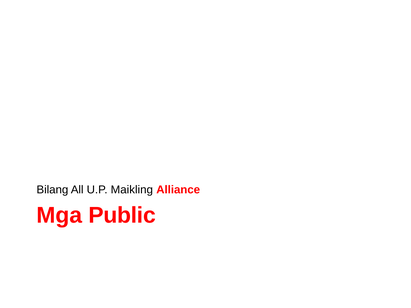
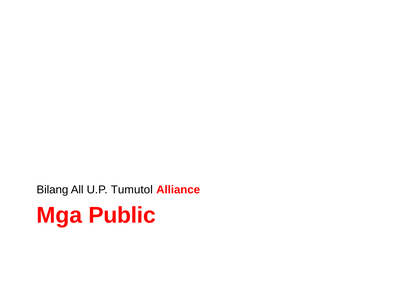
Maikling: Maikling -> Tumutol
